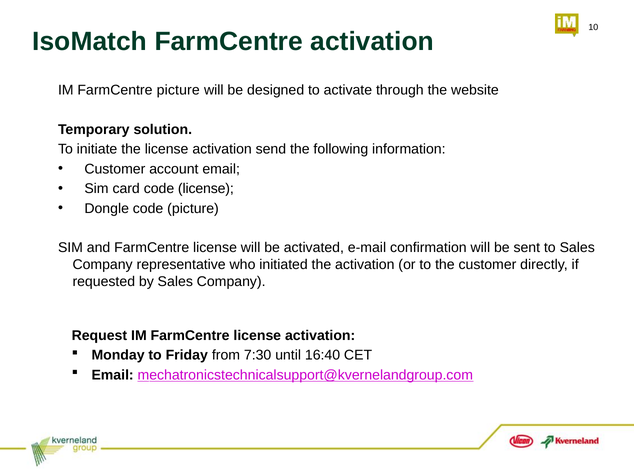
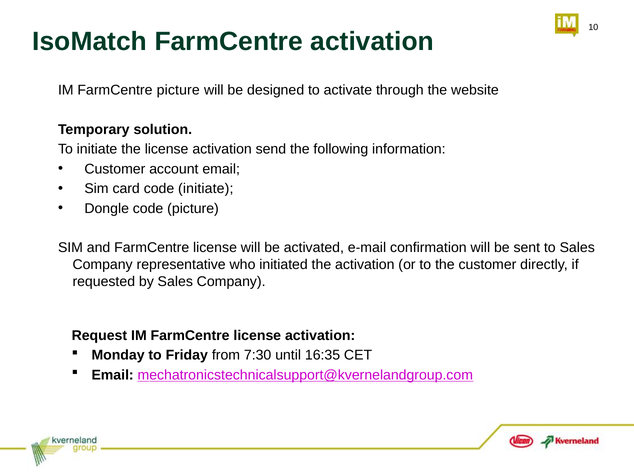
code license: license -> initiate
16:40: 16:40 -> 16:35
